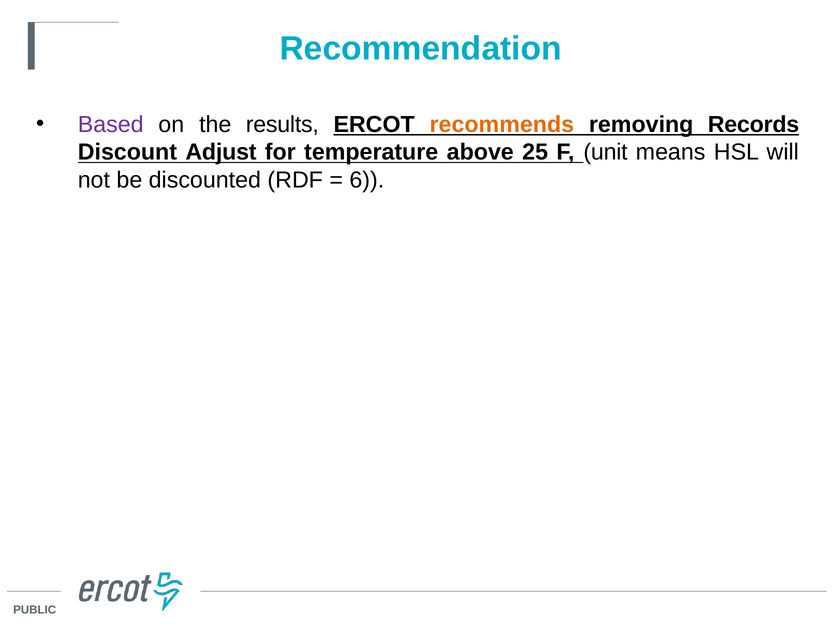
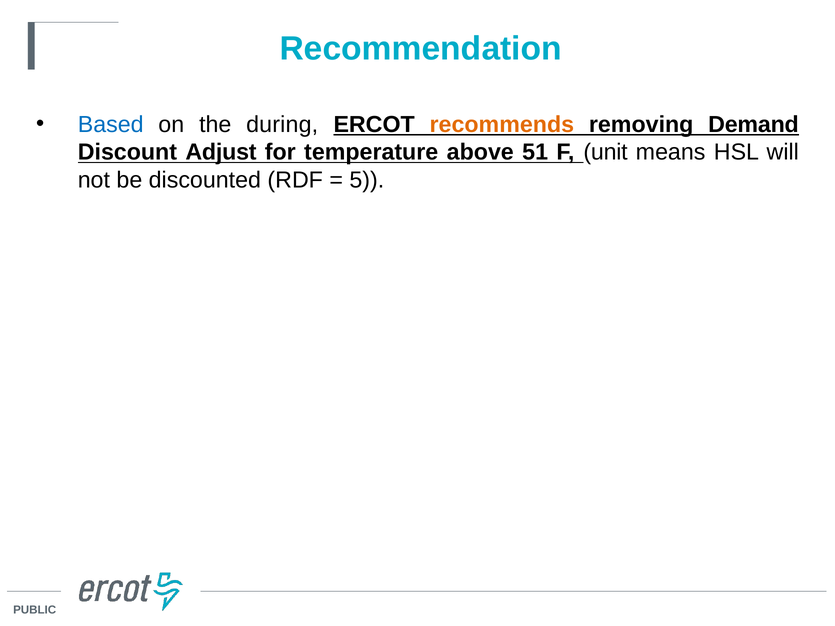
Based colour: purple -> blue
results: results -> during
Records: Records -> Demand
25: 25 -> 51
6: 6 -> 5
